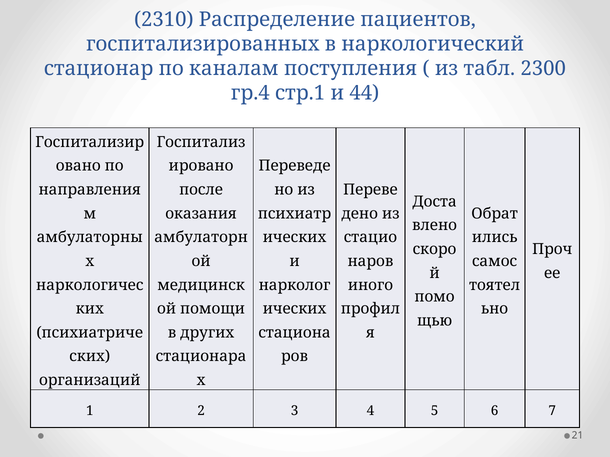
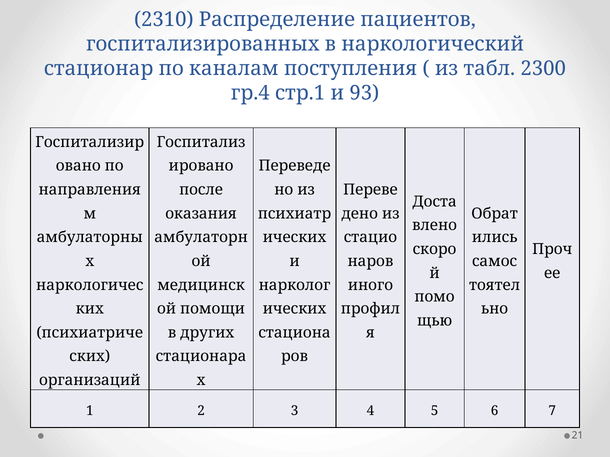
44: 44 -> 93
